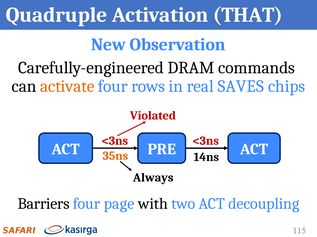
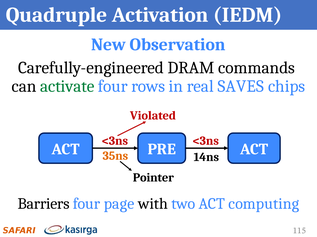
THAT: THAT -> IEDM
activate colour: orange -> green
Always: Always -> Pointer
decoupling: decoupling -> computing
